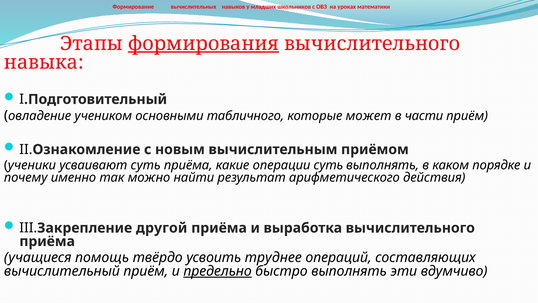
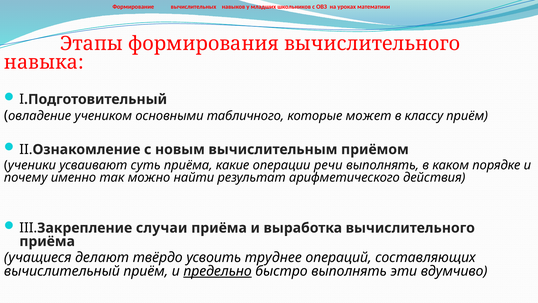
формирования underline: present -> none
части: части -> классу
операции суть: суть -> речи
другой: другой -> случаи
помощь: помощь -> делают
